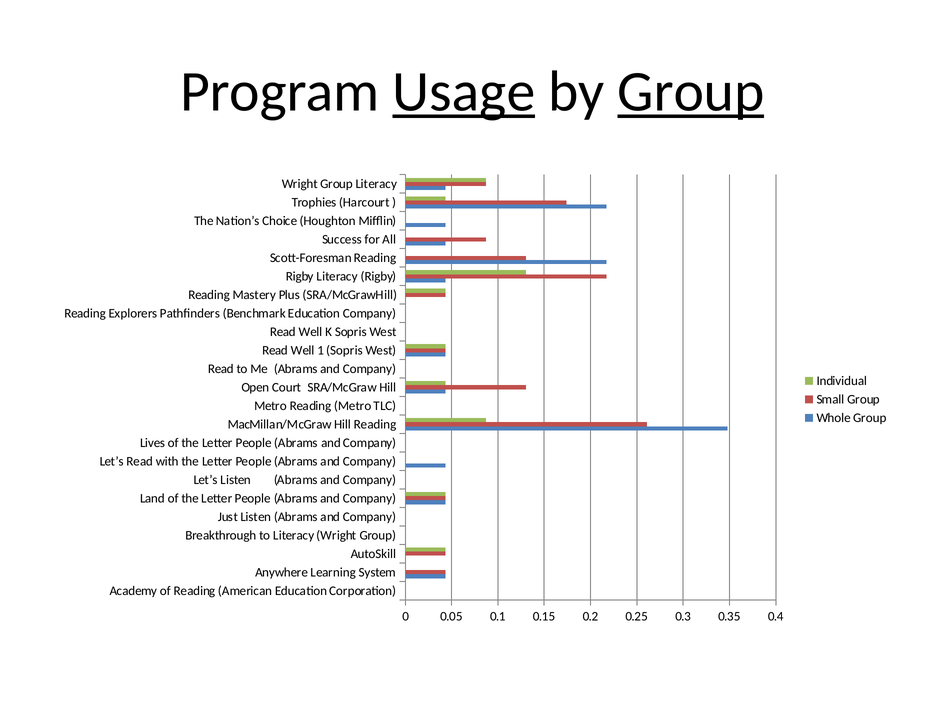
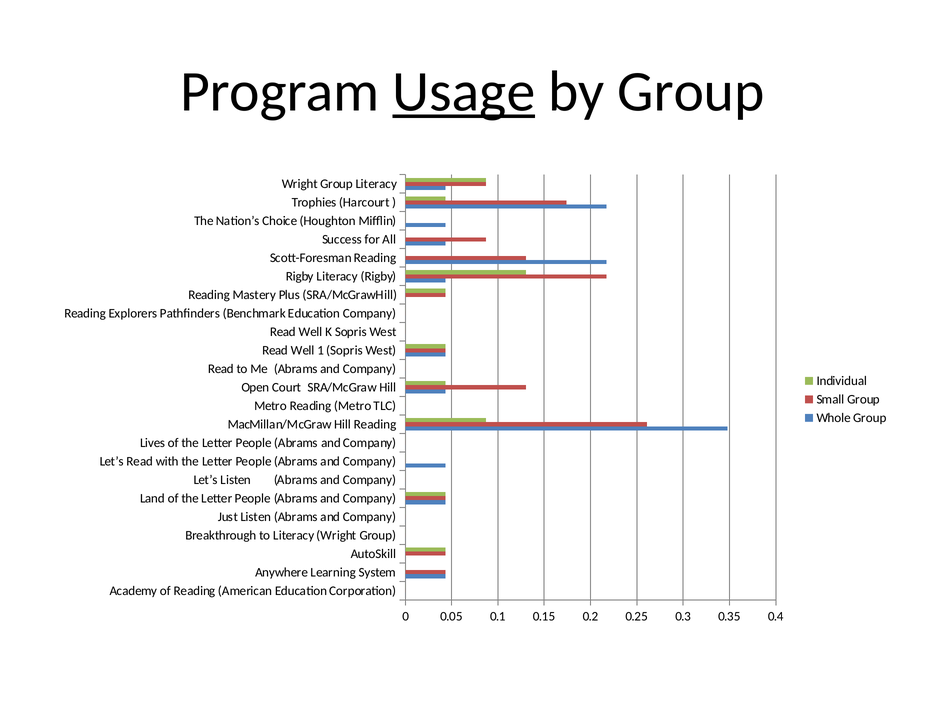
Group at (691, 91) underline: present -> none
